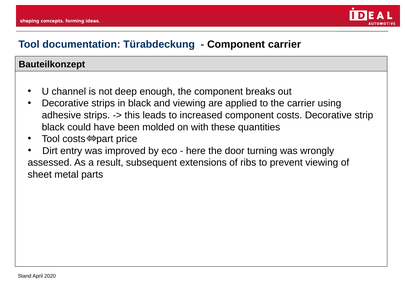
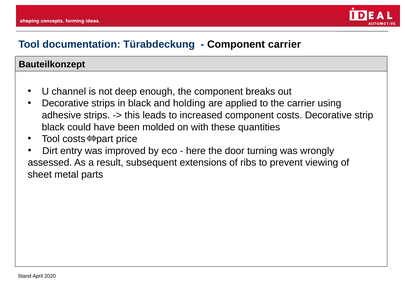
and viewing: viewing -> holding
